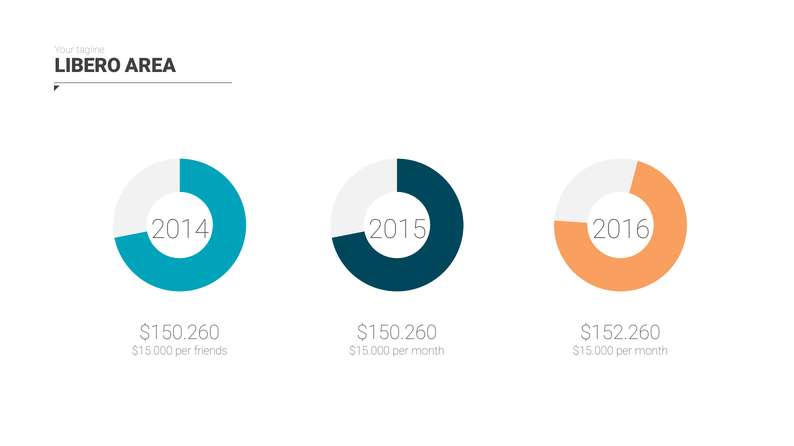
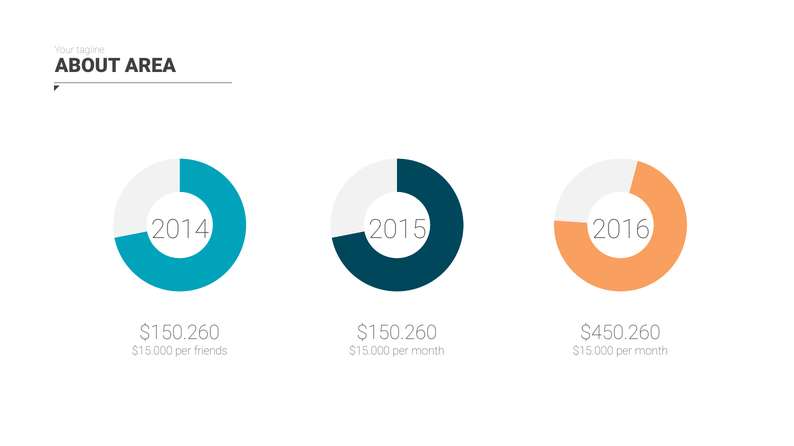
LIBERO: LIBERO -> ABOUT
$152.260: $152.260 -> $450.260
